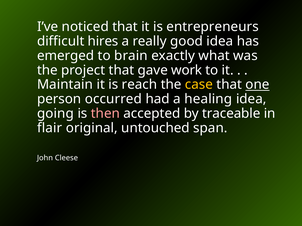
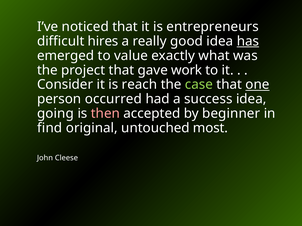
has underline: none -> present
brain: brain -> value
Maintain: Maintain -> Consider
case colour: yellow -> light green
healing: healing -> success
traceable: traceable -> beginner
flair: flair -> find
span: span -> most
